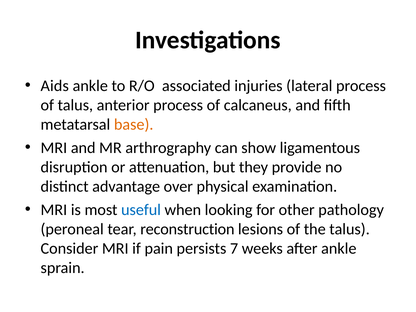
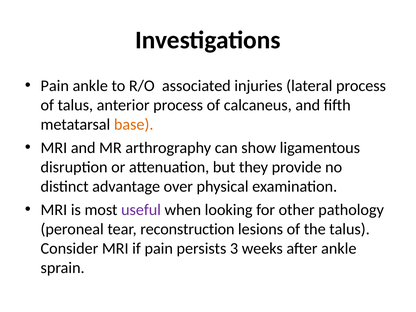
Aids at (55, 86): Aids -> Pain
useful colour: blue -> purple
7: 7 -> 3
